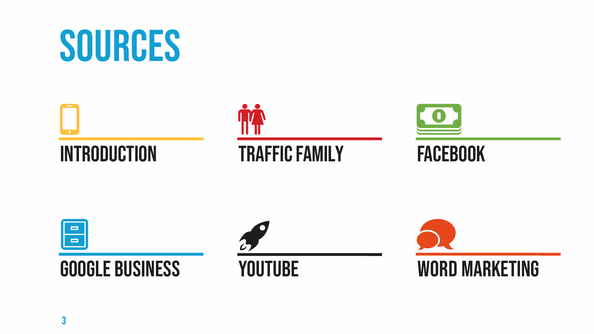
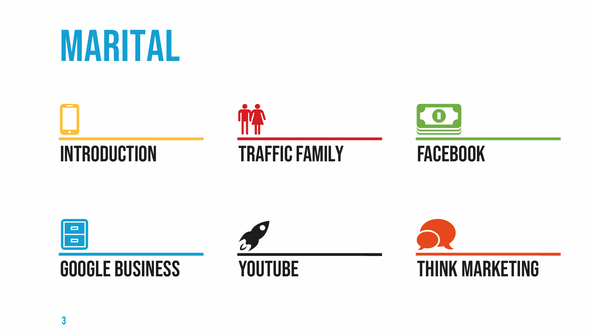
sources: sources -> marital
Word: Word -> Think
